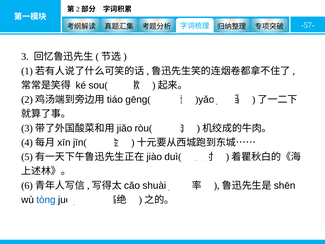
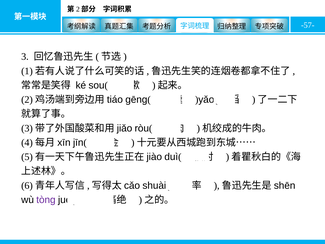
tòng colour: blue -> purple
